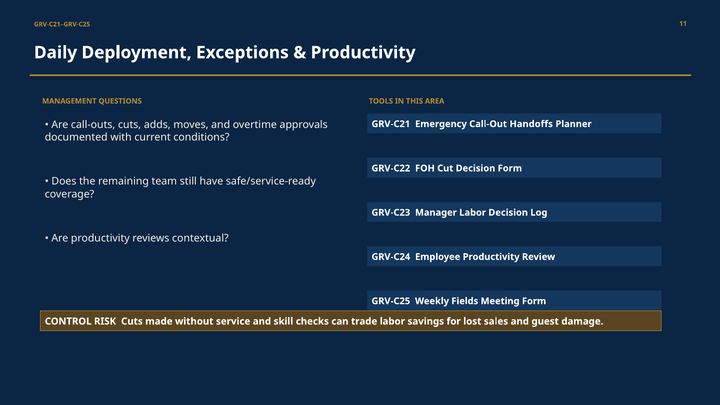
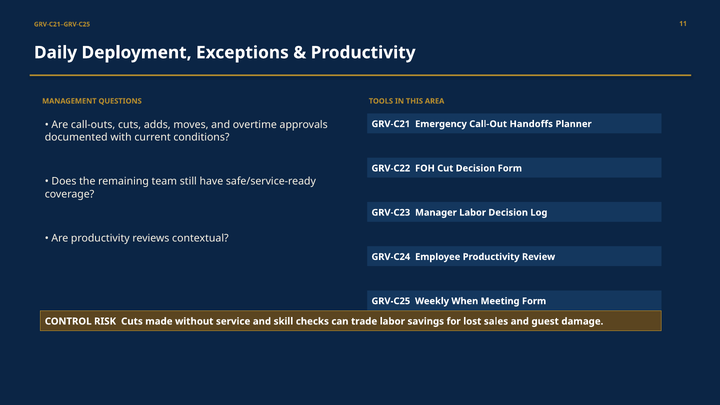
Fields: Fields -> When
